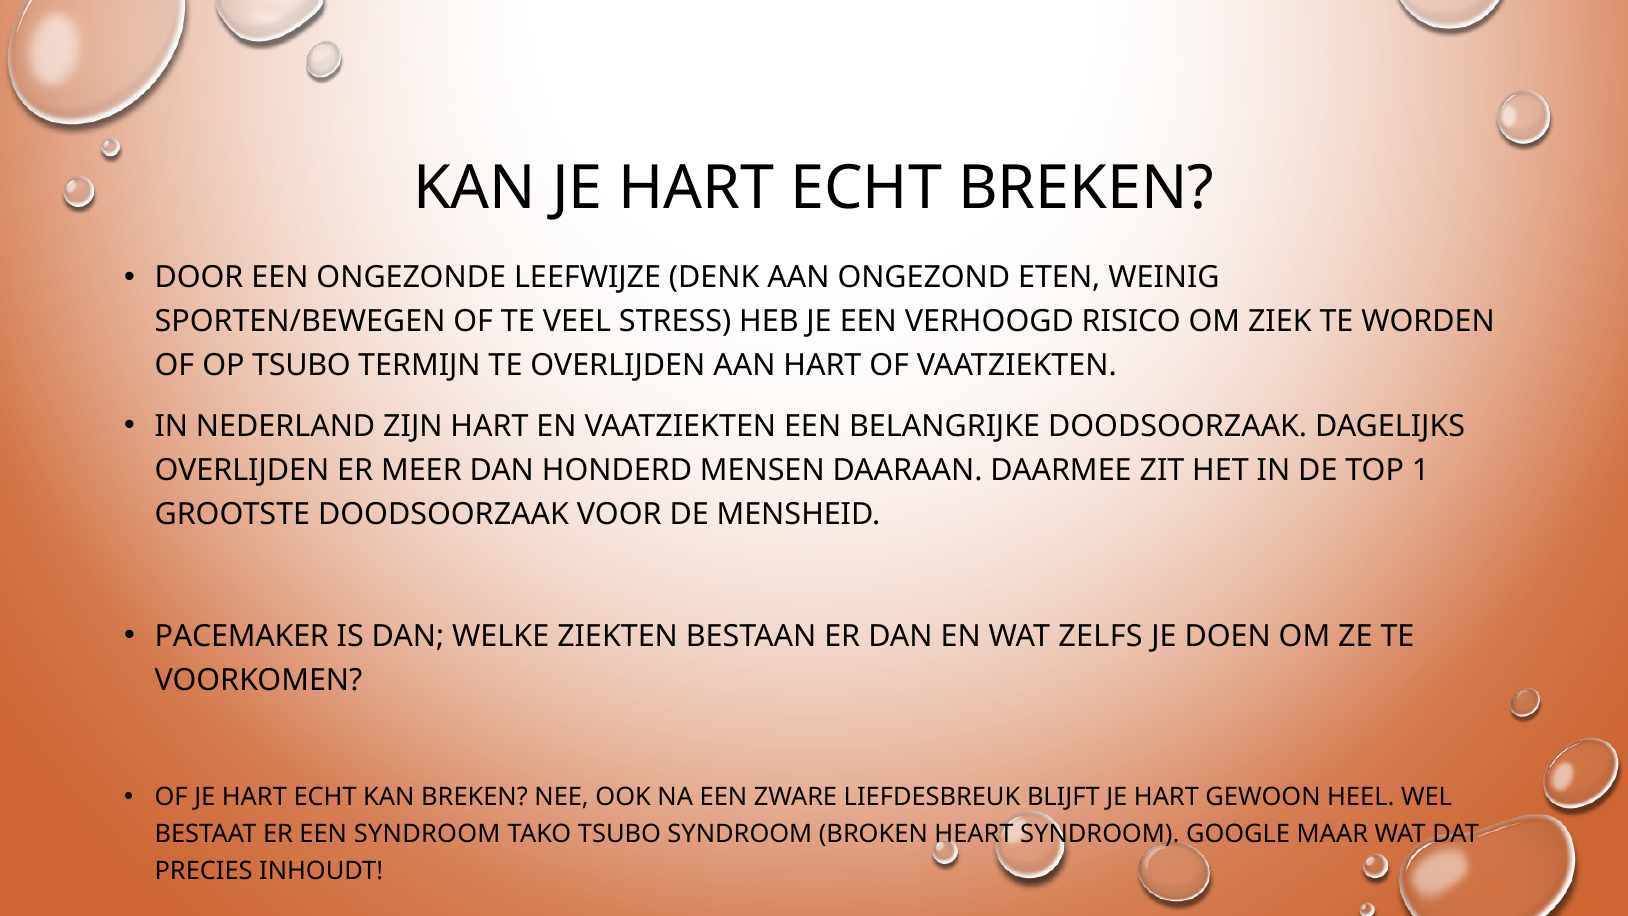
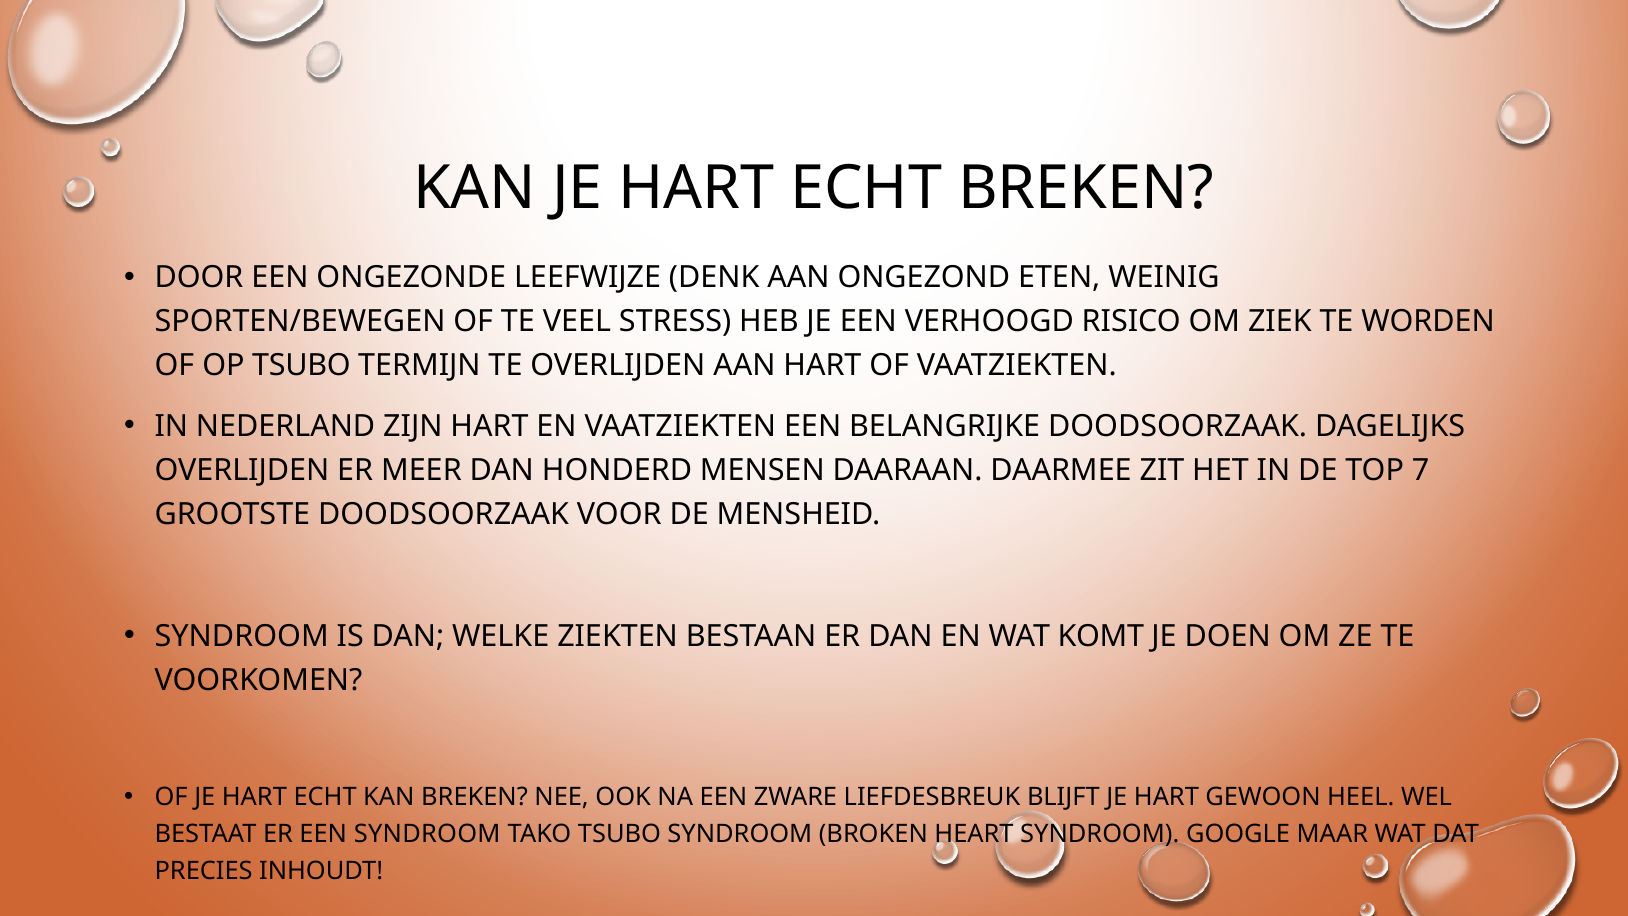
1: 1 -> 7
PACEMAKER at (242, 636): PACEMAKER -> SYNDROOM
ZELFS: ZELFS -> KOMT
